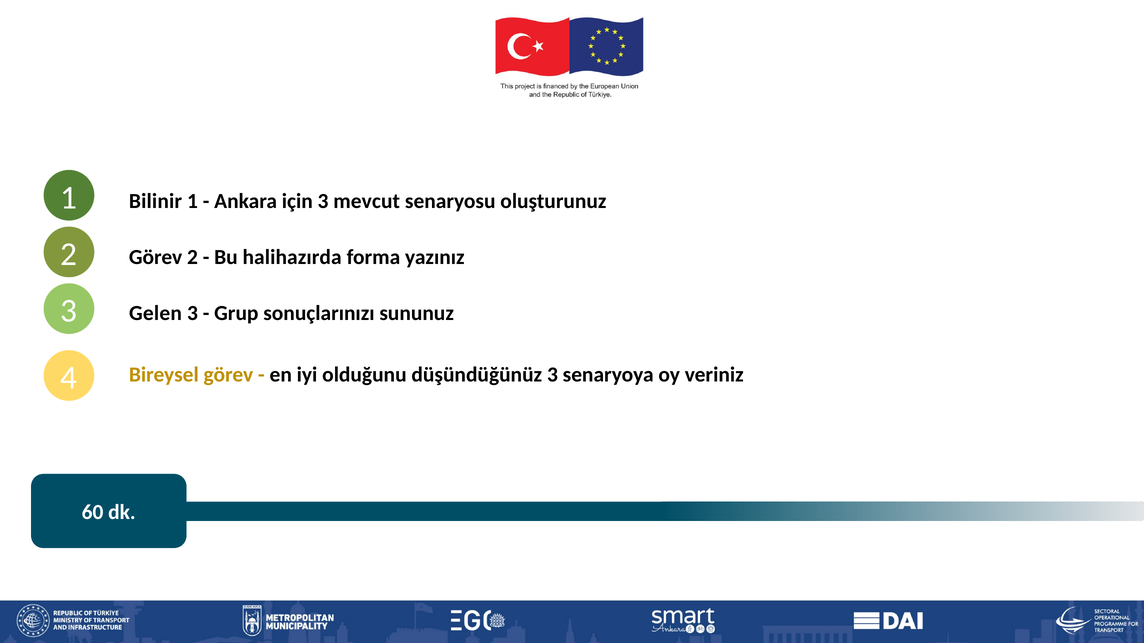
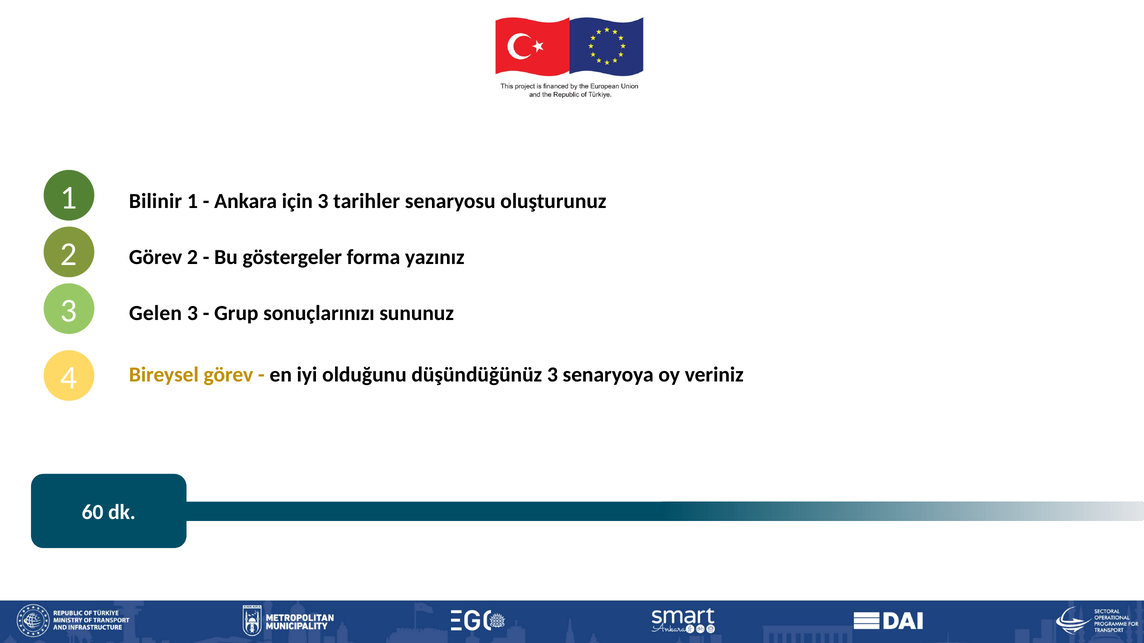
mevcut: mevcut -> tarihler
halihazırda: halihazırda -> göstergeler
